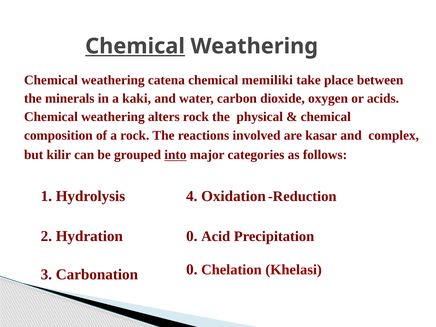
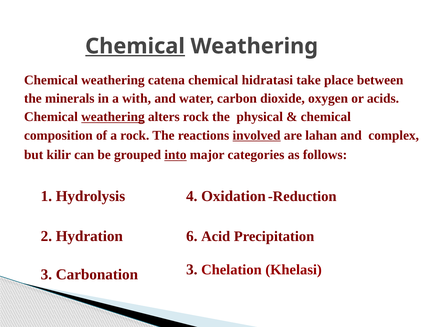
memiliki: memiliki -> hidratasi
kaki: kaki -> with
weathering at (113, 117) underline: none -> present
involved underline: none -> present
kasar: kasar -> lahan
Hydration 0: 0 -> 6
Carbonation 0: 0 -> 3
